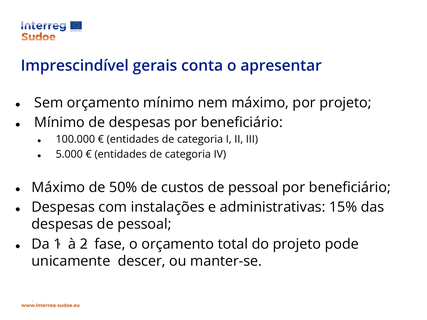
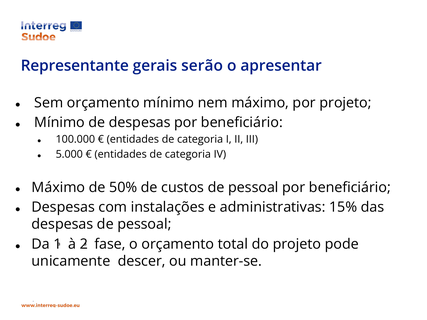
Imprescindível: Imprescindível -> Representante
conta: conta -> serão
